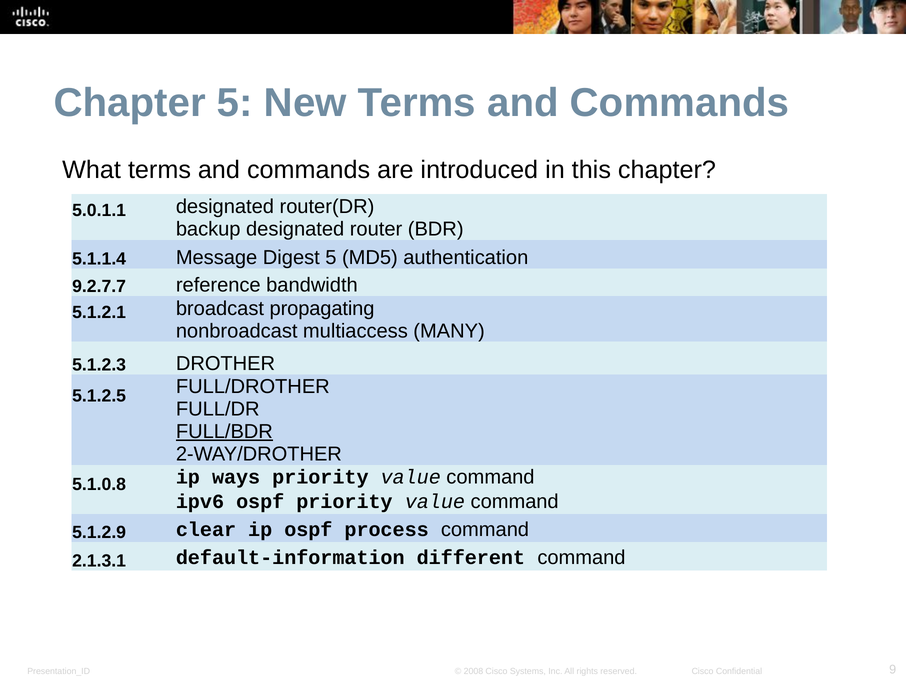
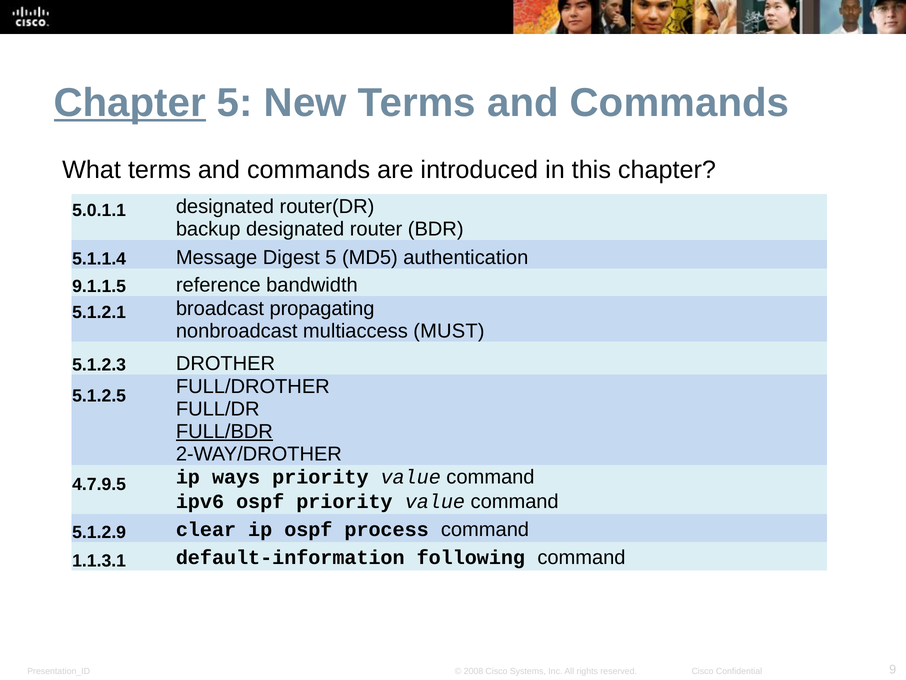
Chapter at (130, 103) underline: none -> present
9.2.7.7: 9.2.7.7 -> 9.1.1.5
MANY: MANY -> MUST
5.1.0.8: 5.1.0.8 -> 4.7.9.5
2.1.3.1: 2.1.3.1 -> 1.1.3.1
different: different -> following
